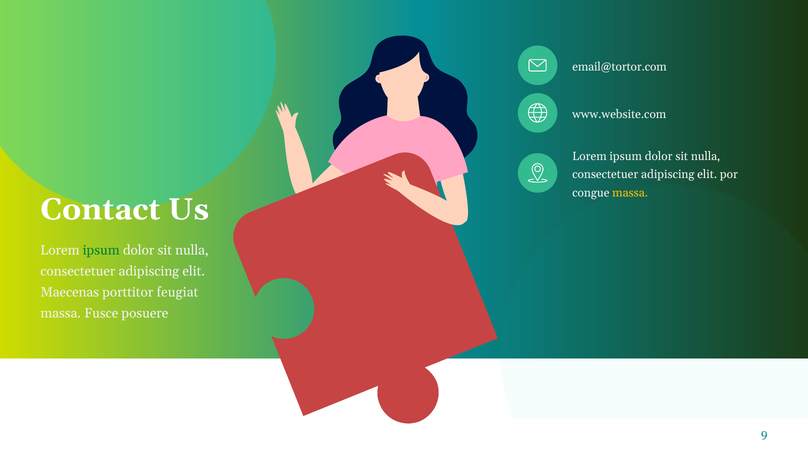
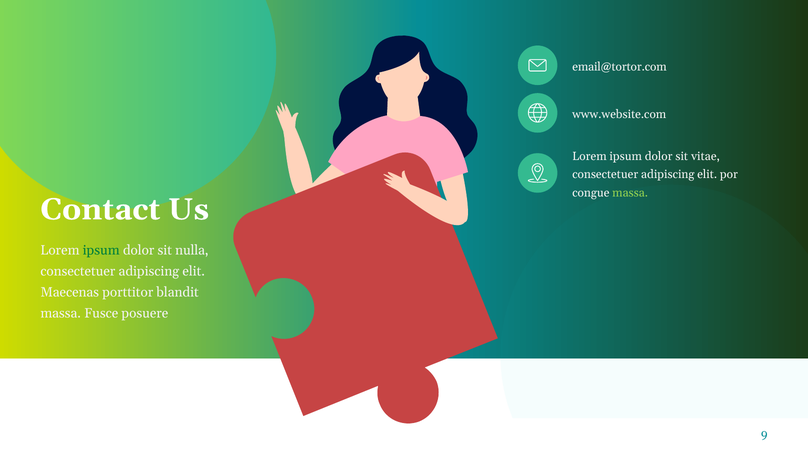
nulla at (706, 156): nulla -> vitae
massa at (630, 193) colour: yellow -> light green
feugiat: feugiat -> blandit
